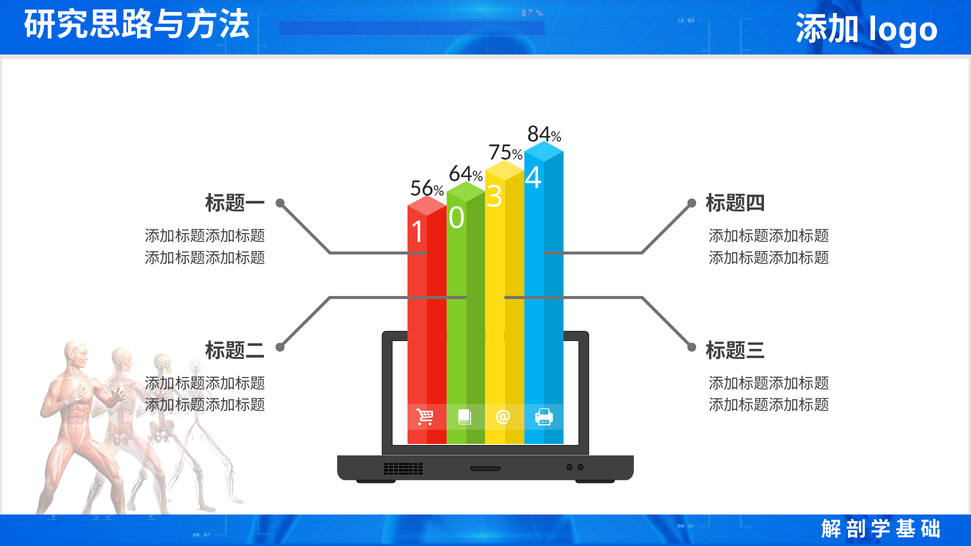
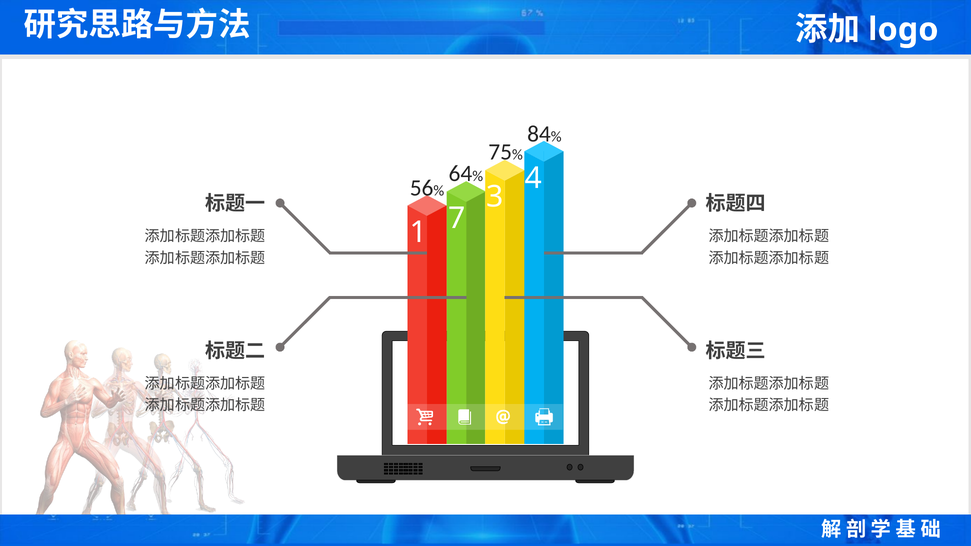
0: 0 -> 7
